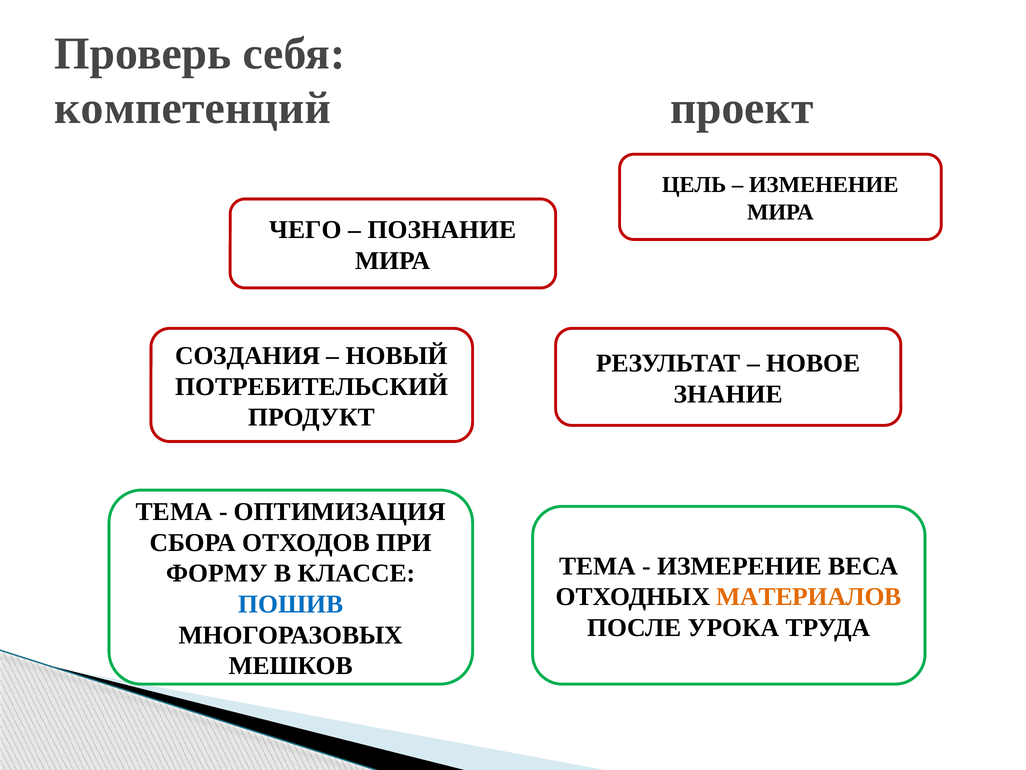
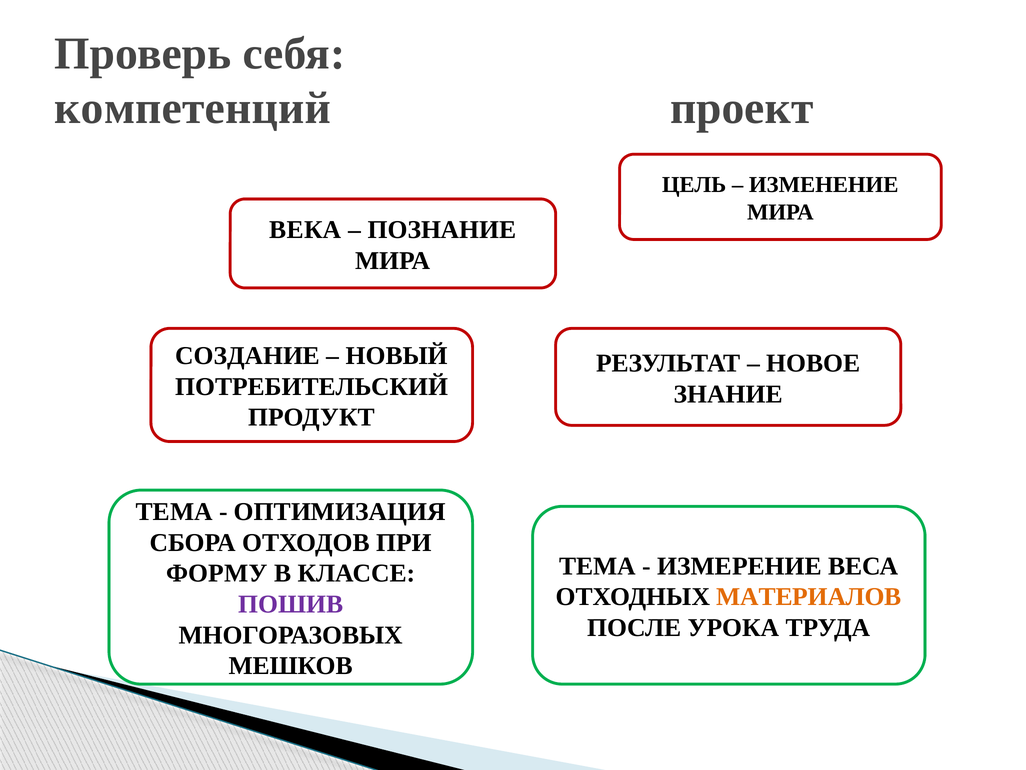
ЧЕГО: ЧЕГО -> ВЕКА
СОЗДАНИЯ: СОЗДАНИЯ -> СОЗДАНИЕ
ПОШИВ colour: blue -> purple
